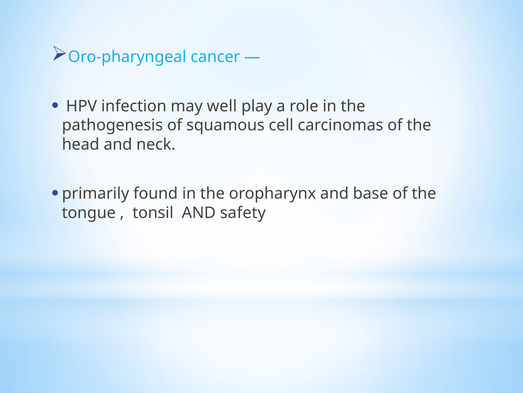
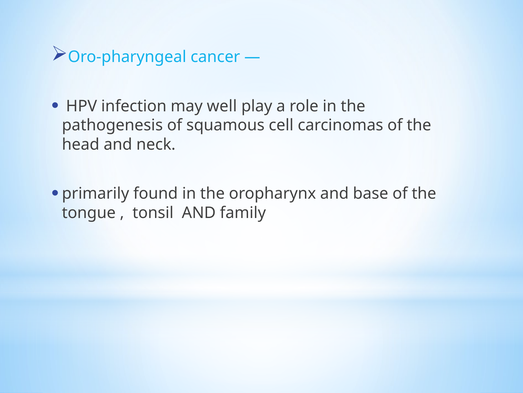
safety: safety -> family
